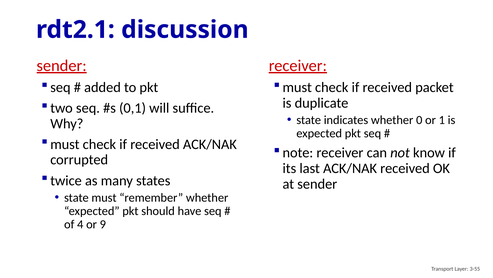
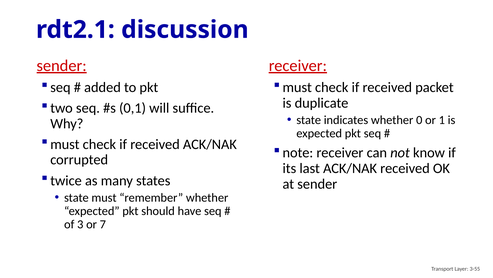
4: 4 -> 3
9: 9 -> 7
